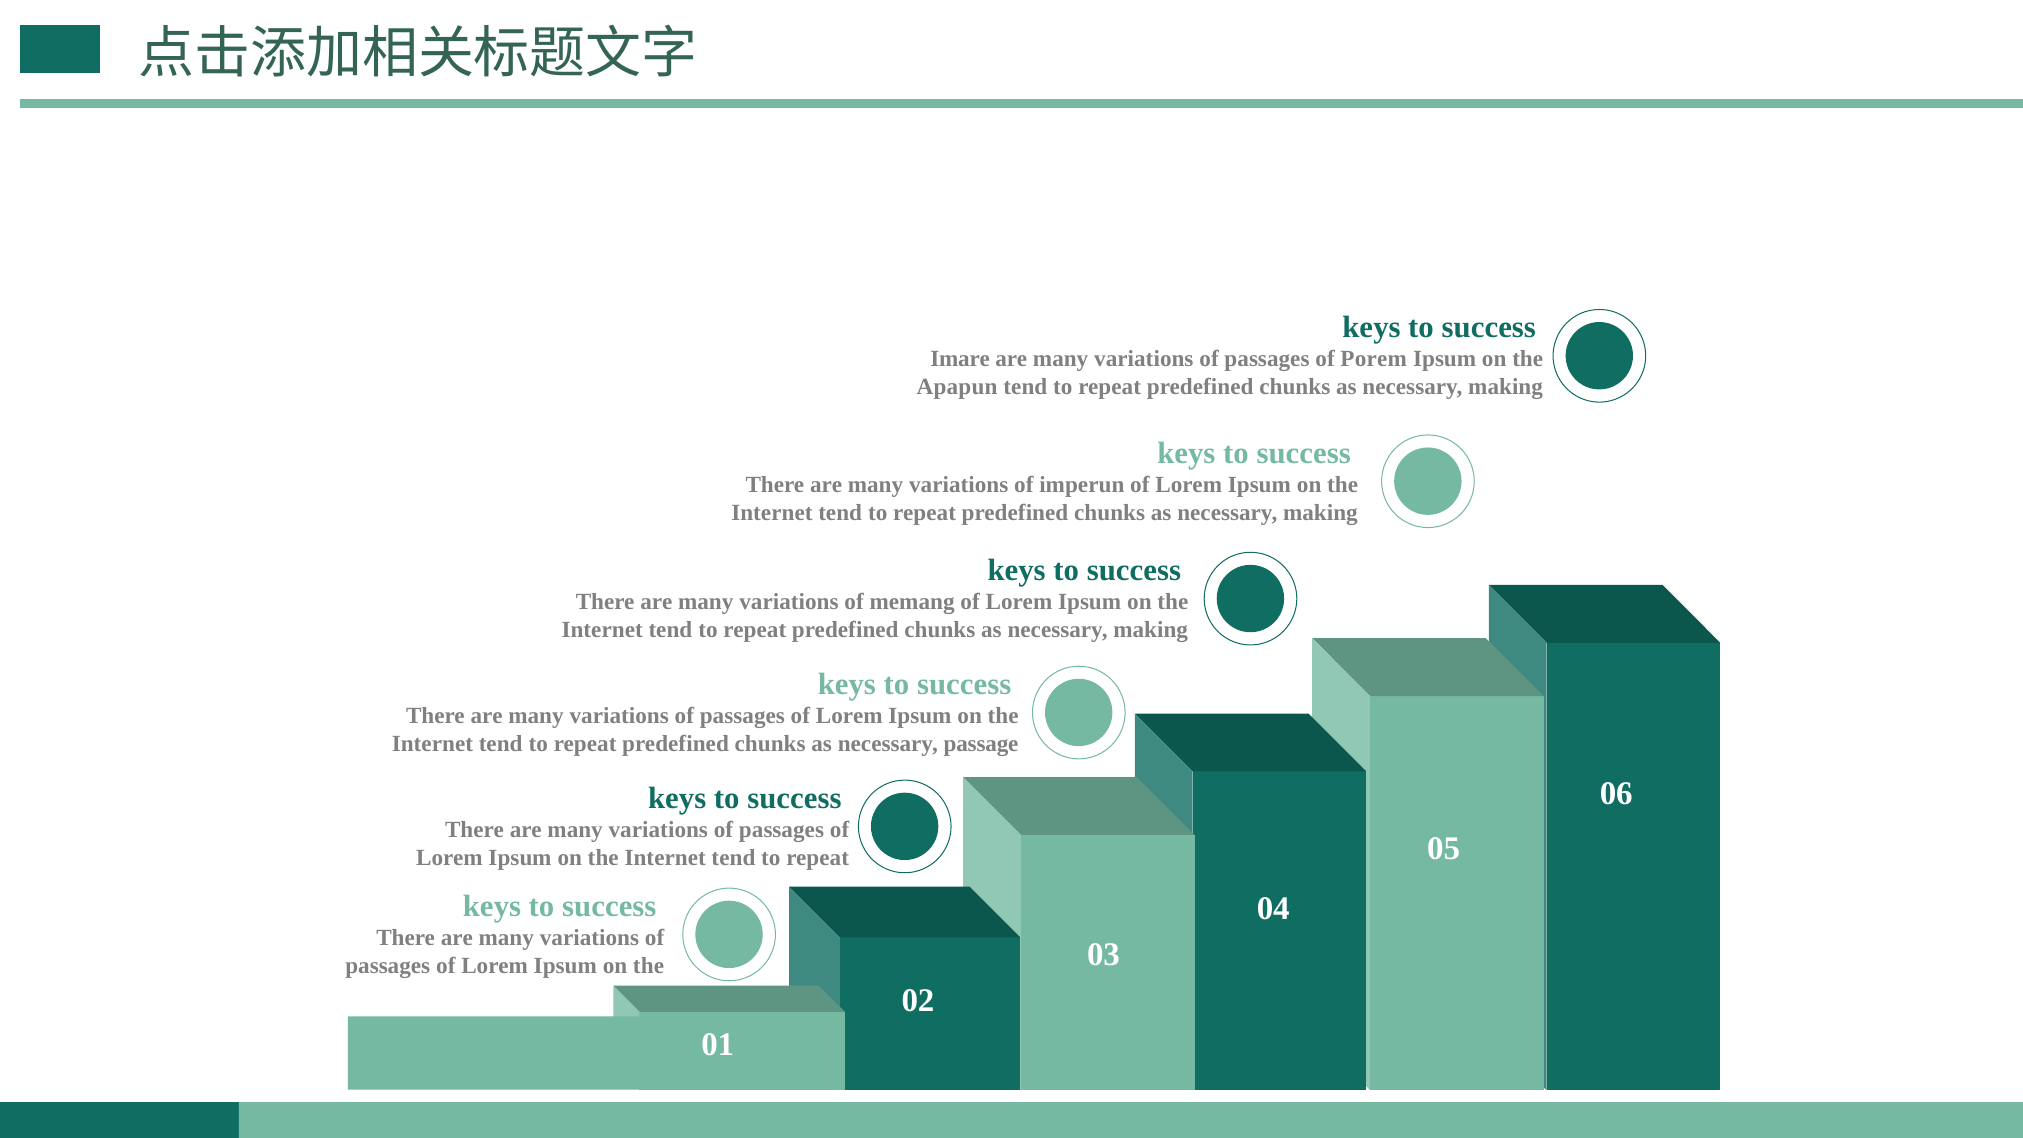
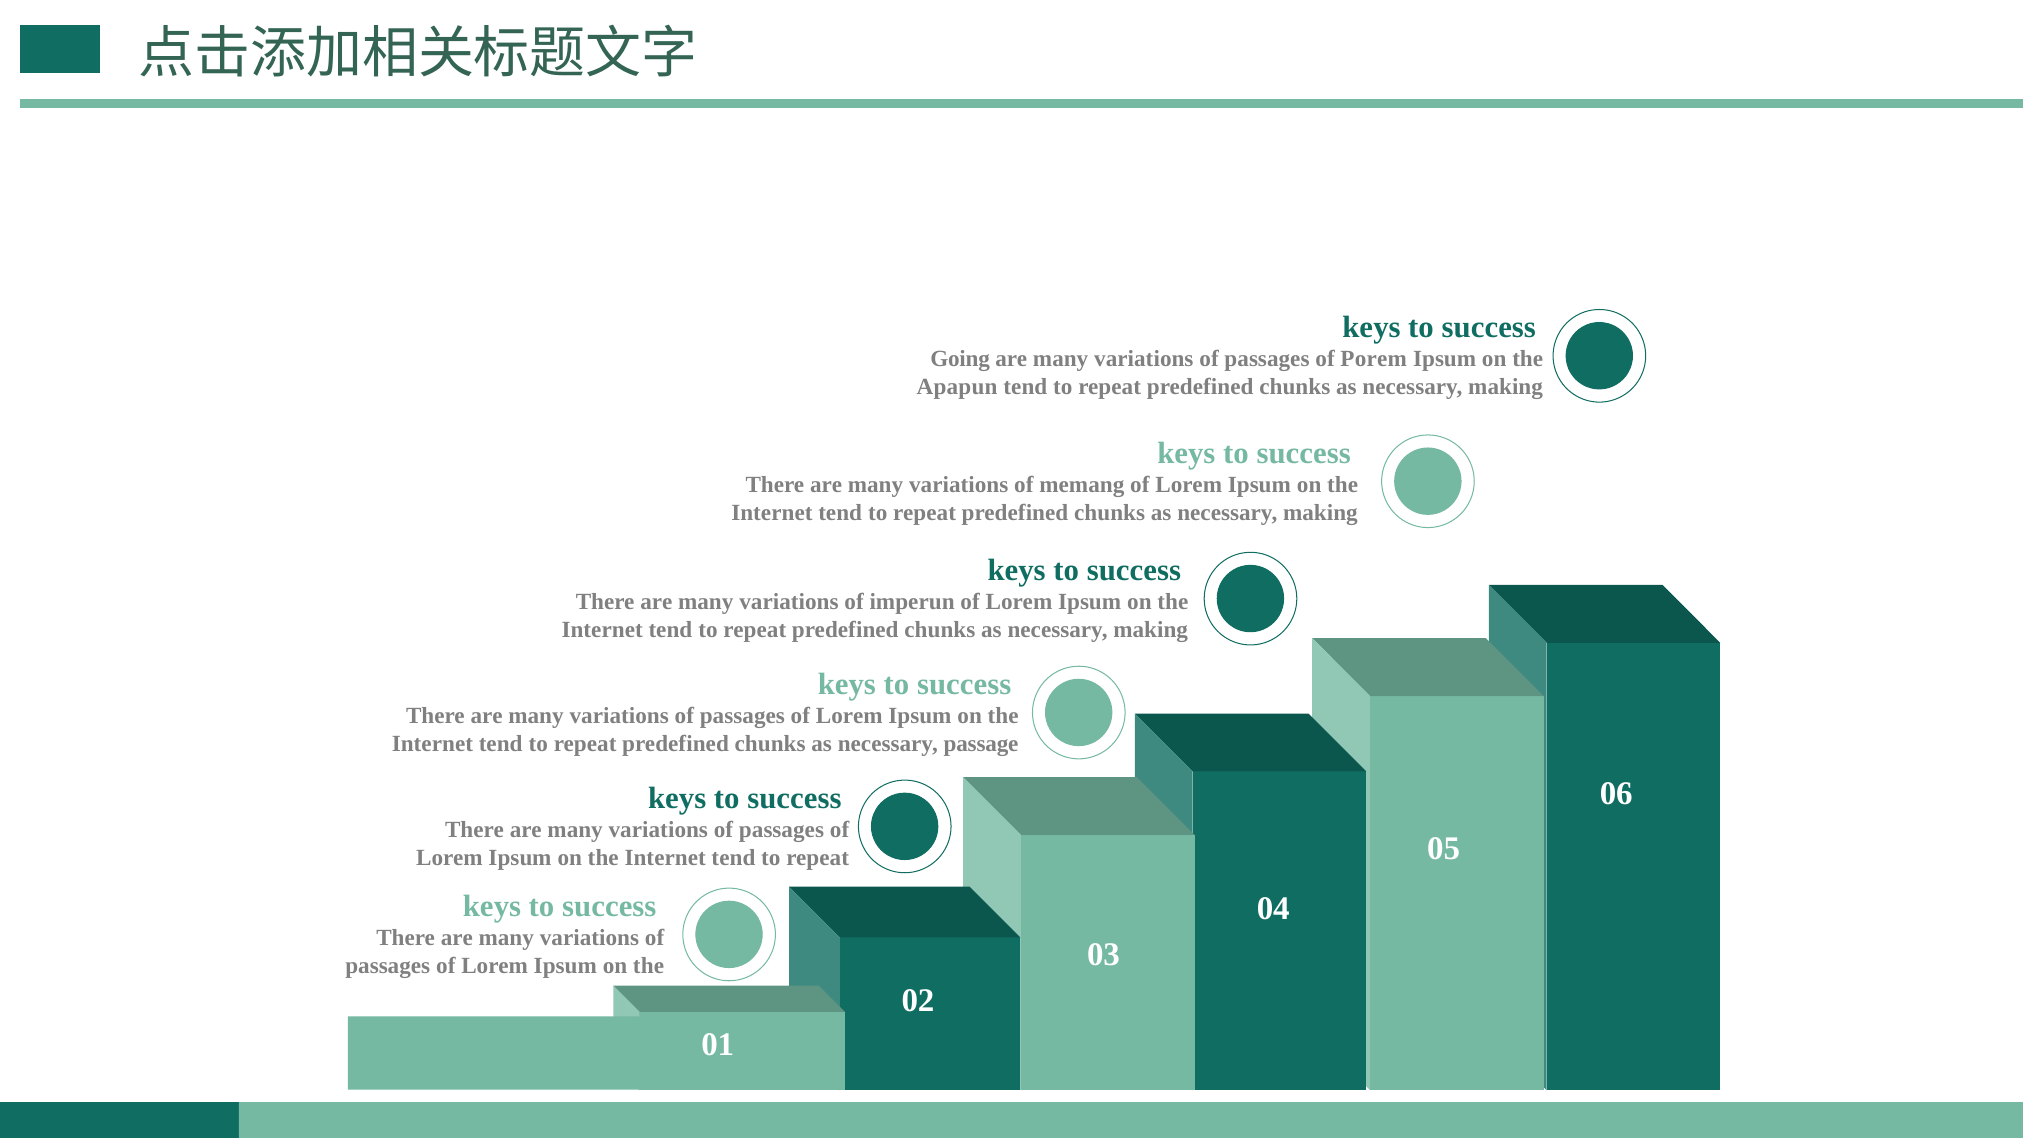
Imare: Imare -> Going
imperun: imperun -> memang
memang: memang -> imperun
